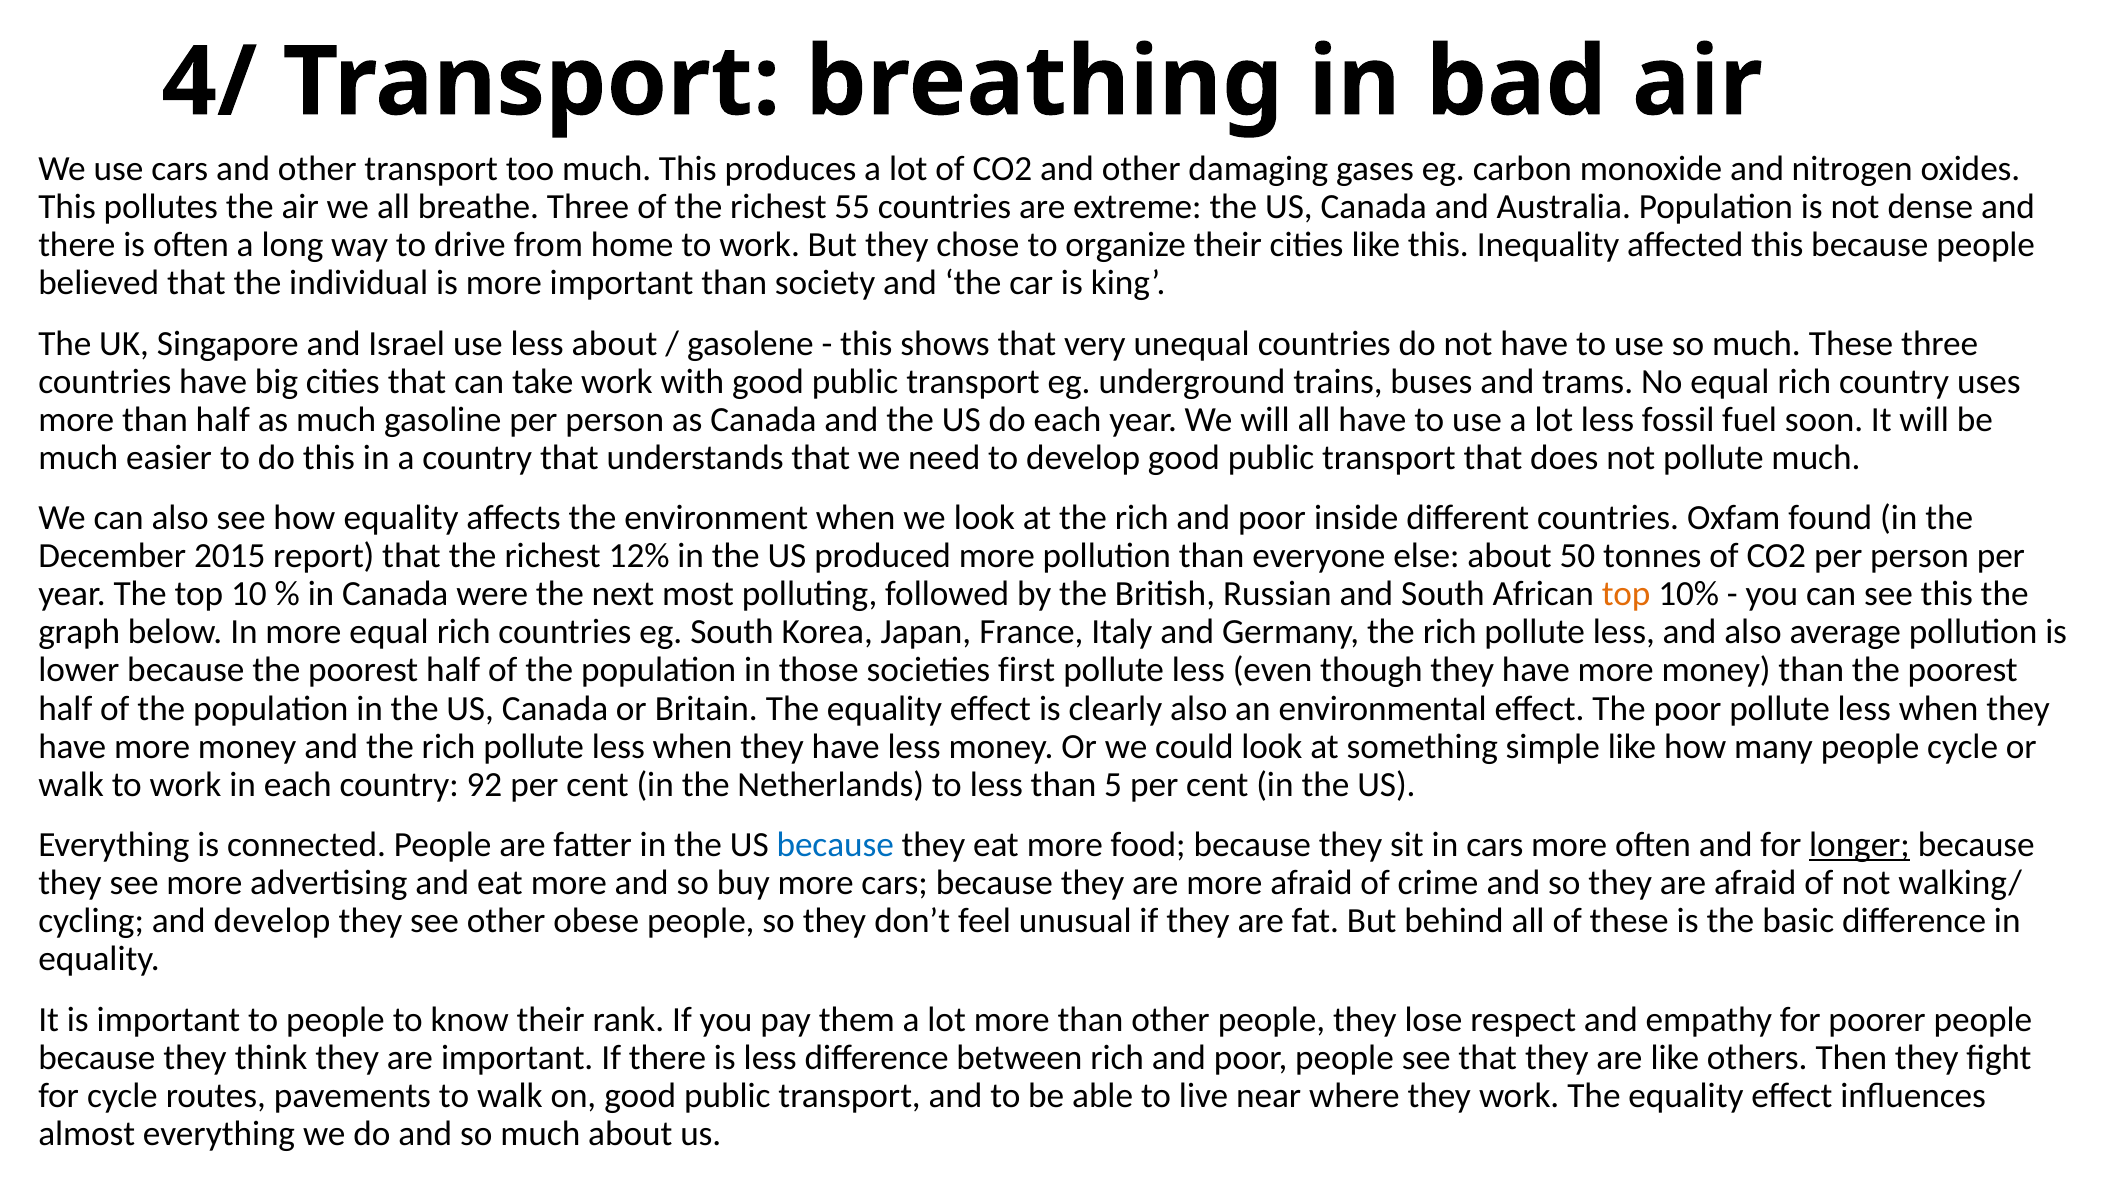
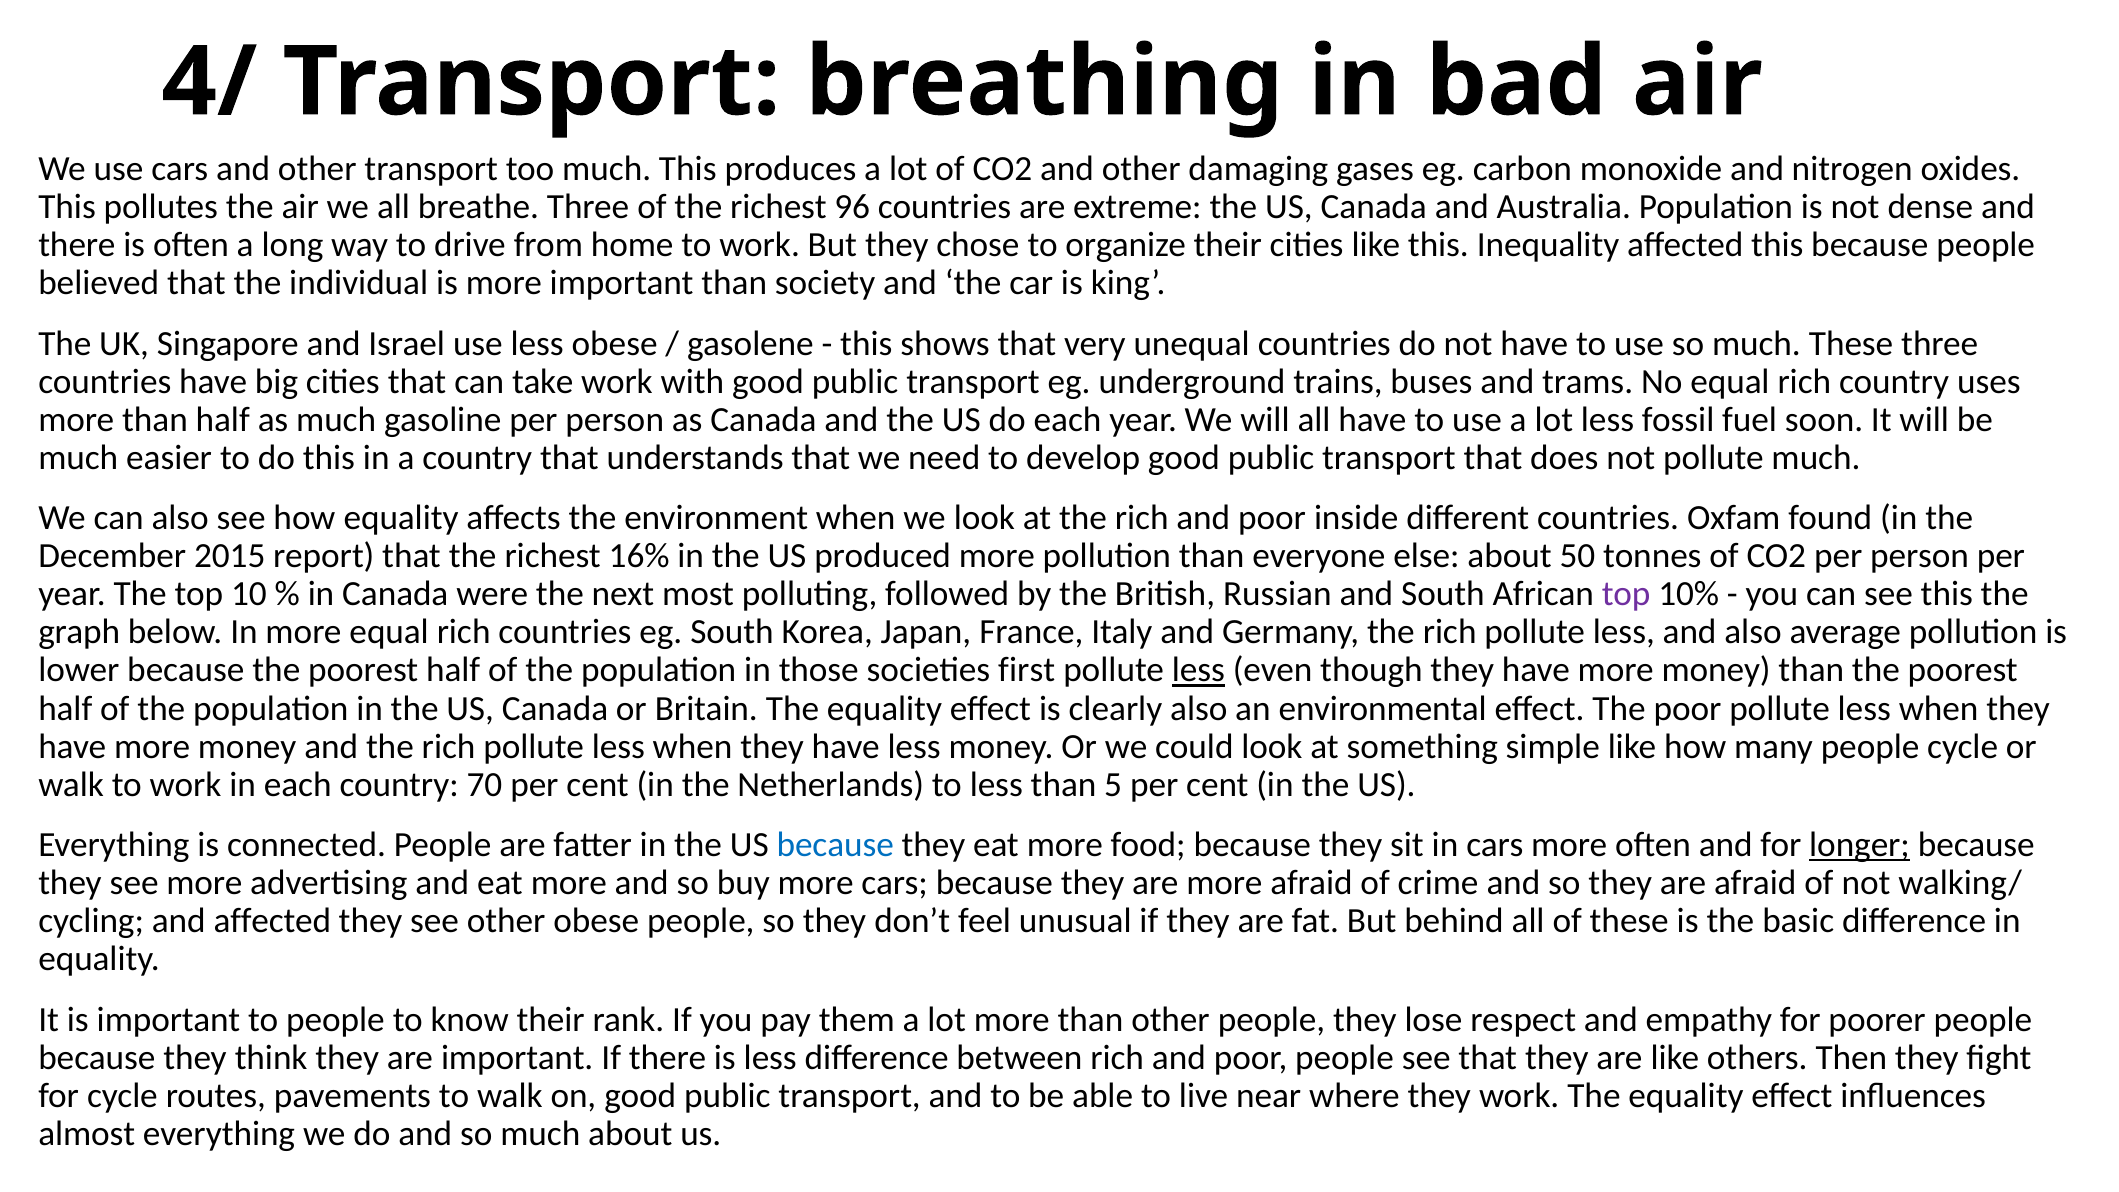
55: 55 -> 96
less about: about -> obese
12%: 12% -> 16%
top at (1626, 594) colour: orange -> purple
less at (1198, 670) underline: none -> present
92: 92 -> 70
and develop: develop -> affected
